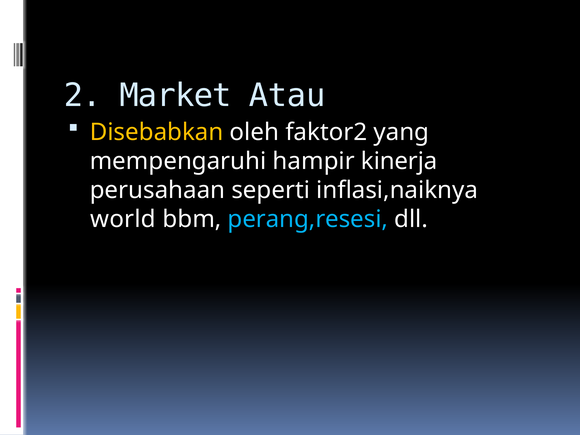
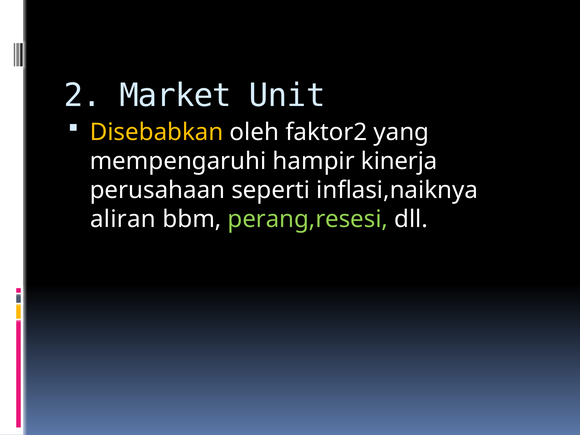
Atau: Atau -> Unit
world: world -> aliran
perang,resesi colour: light blue -> light green
